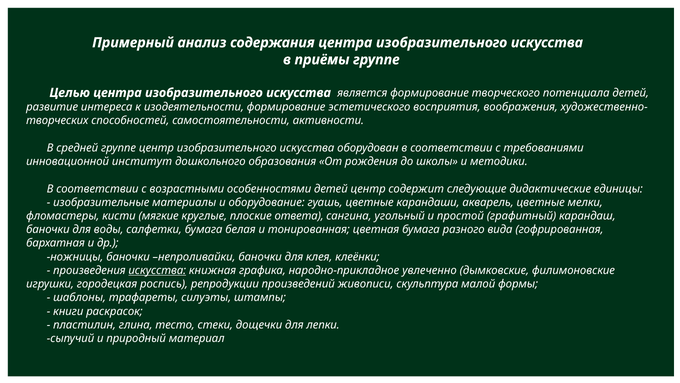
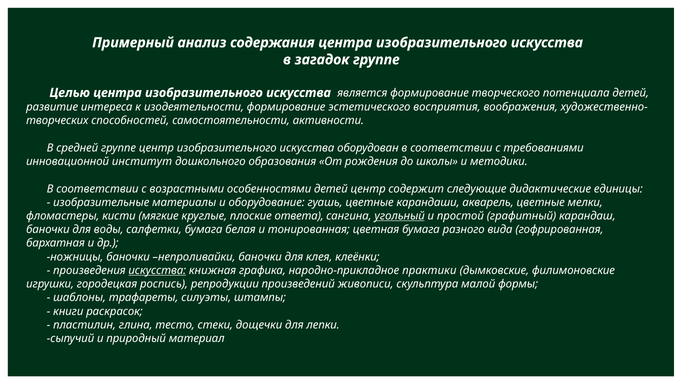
приёмы: приёмы -> загадок
угольный underline: none -> present
увлеченно: увлеченно -> практики
